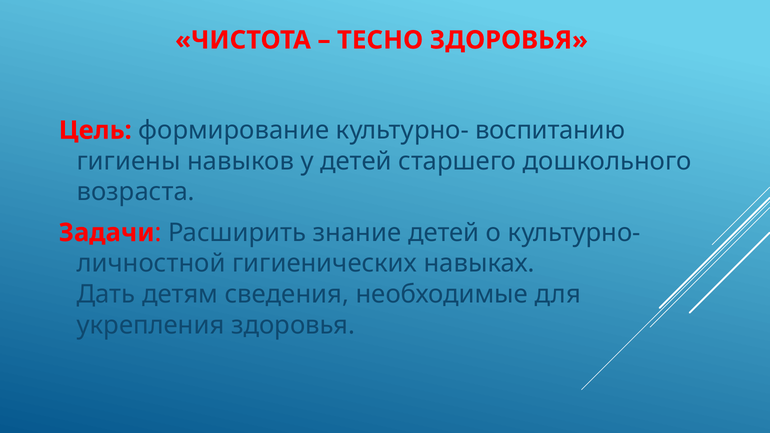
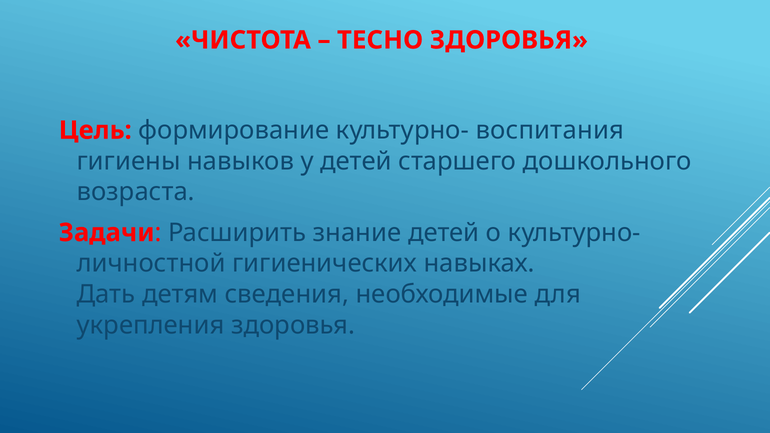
воспитанию: воспитанию -> воспитания
